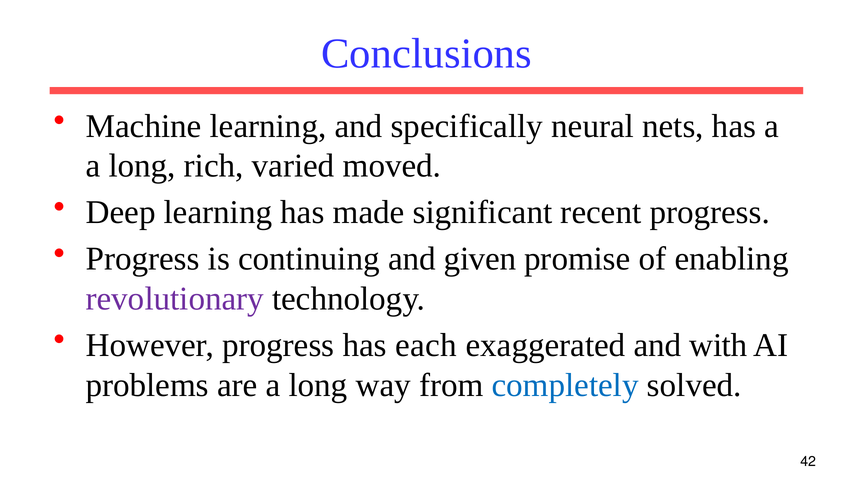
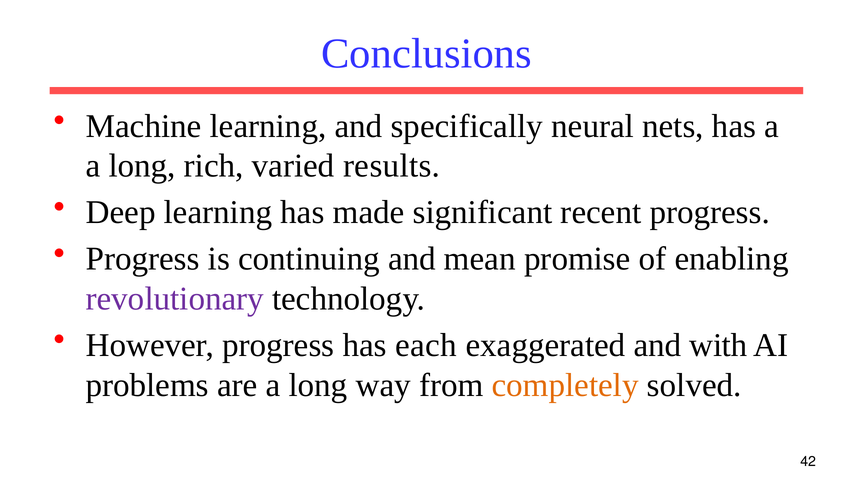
moved: moved -> results
given: given -> mean
completely colour: blue -> orange
